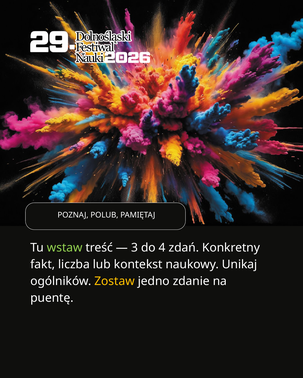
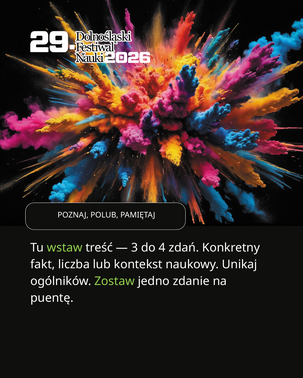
Zostaw colour: yellow -> light green
